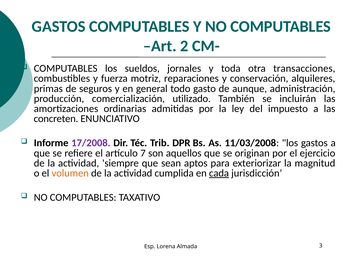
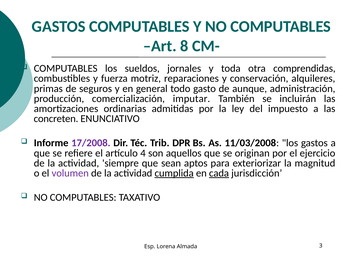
2: 2 -> 8
transacciones: transacciones -> comprendidas
utilizado: utilizado -> imputar
7: 7 -> 4
volumen colour: orange -> purple
cumplida underline: none -> present
